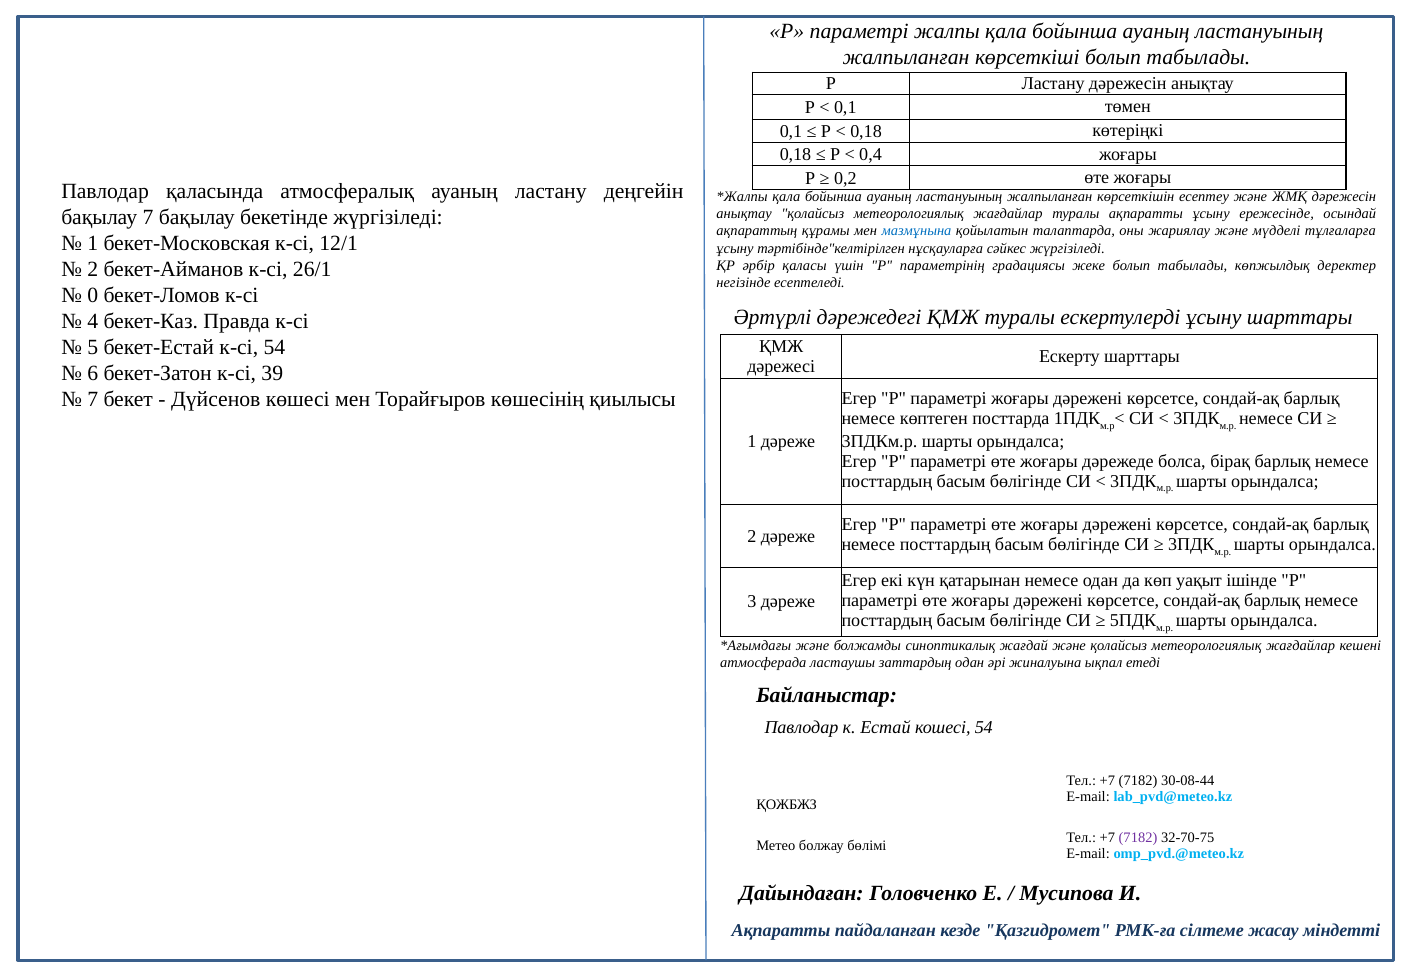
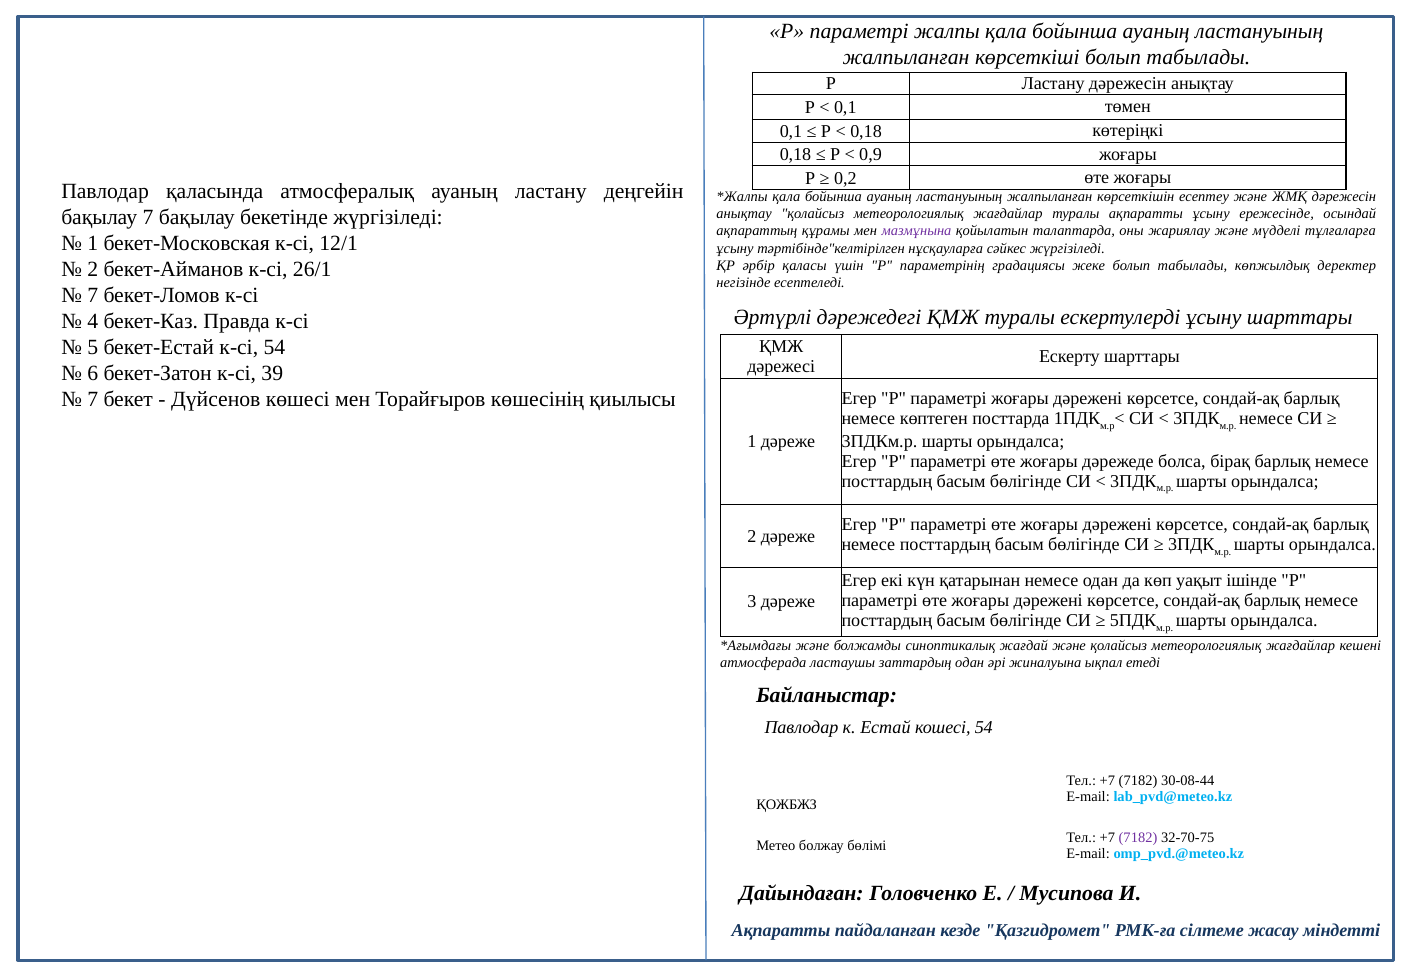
0,4: 0,4 -> 0,9
мазмұнына colour: blue -> purple
0 at (93, 296): 0 -> 7
